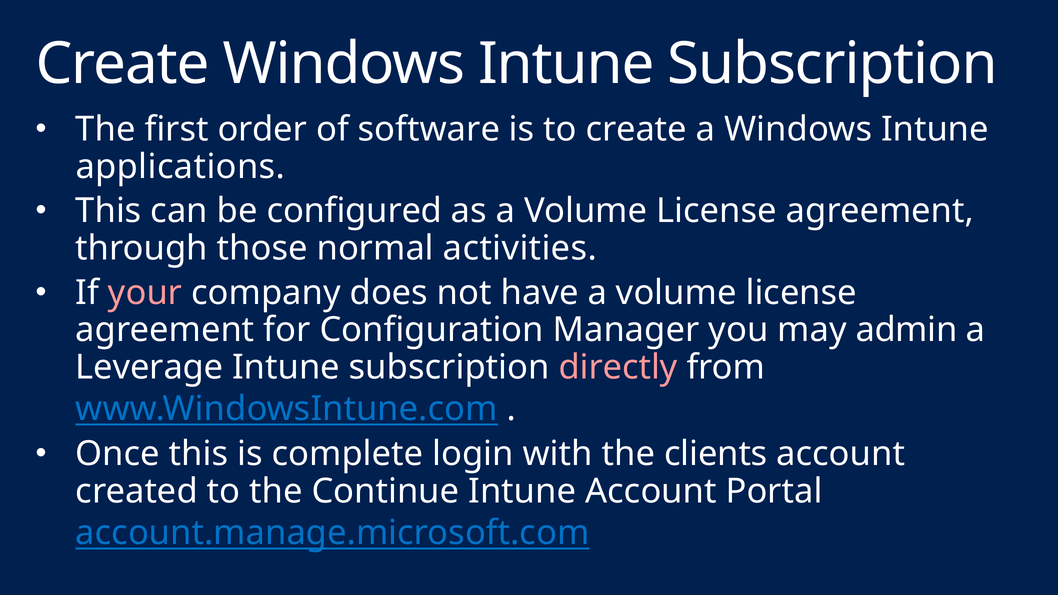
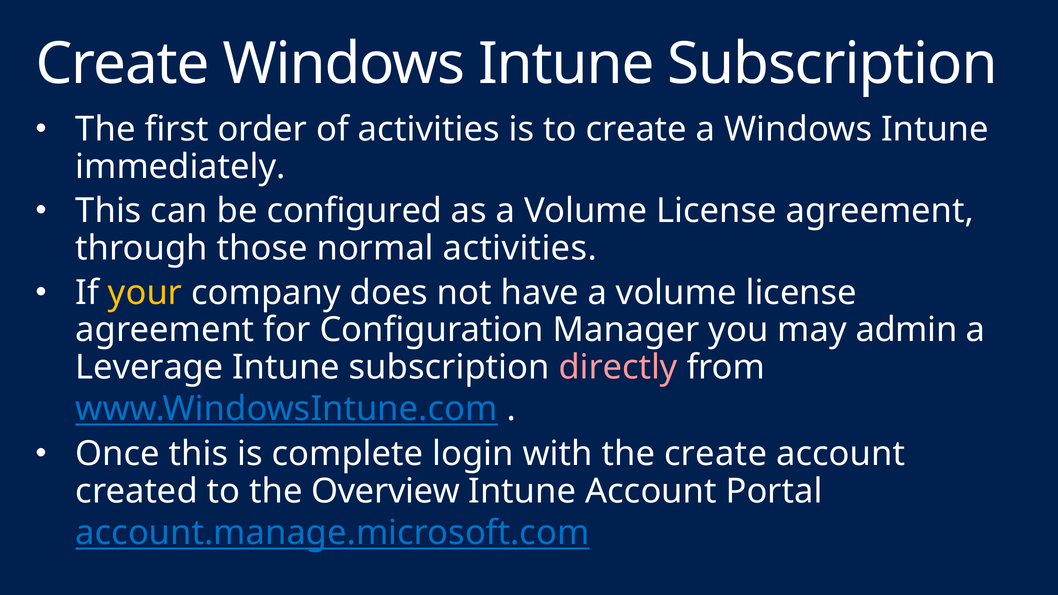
of software: software -> activities
applications: applications -> immediately
your colour: pink -> yellow
the clients: clients -> create
Continue: Continue -> Overview
